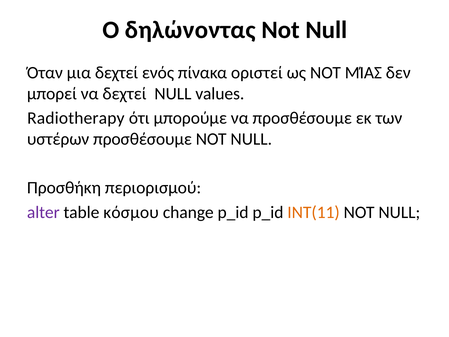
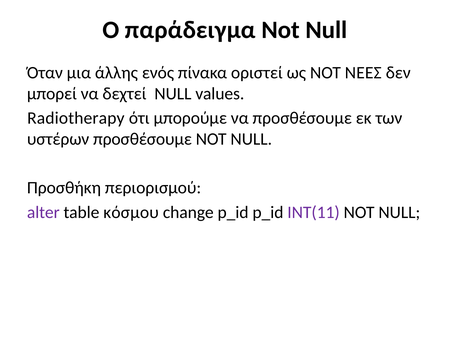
δηλώνοντας: δηλώνοντας -> παράδειγμα
μια δεχτεί: δεχτεί -> άλλης
ΜΊΑΣ: ΜΊΑΣ -> ΝΕΕΣ
INT(11 colour: orange -> purple
